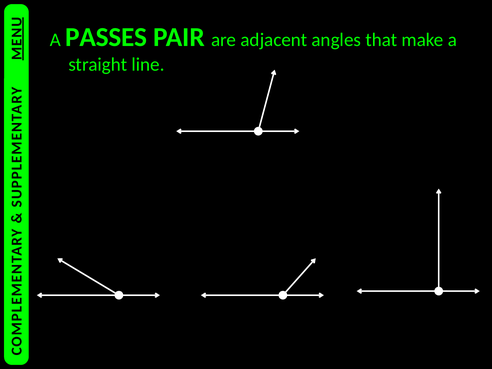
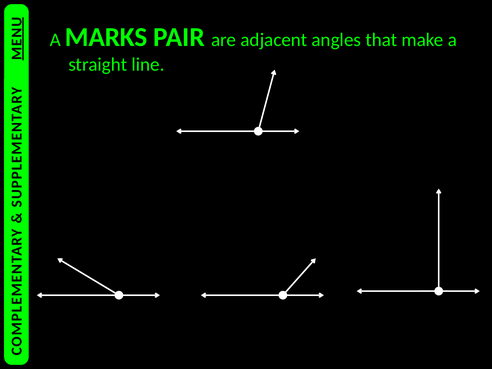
PASSES: PASSES -> MARKS
